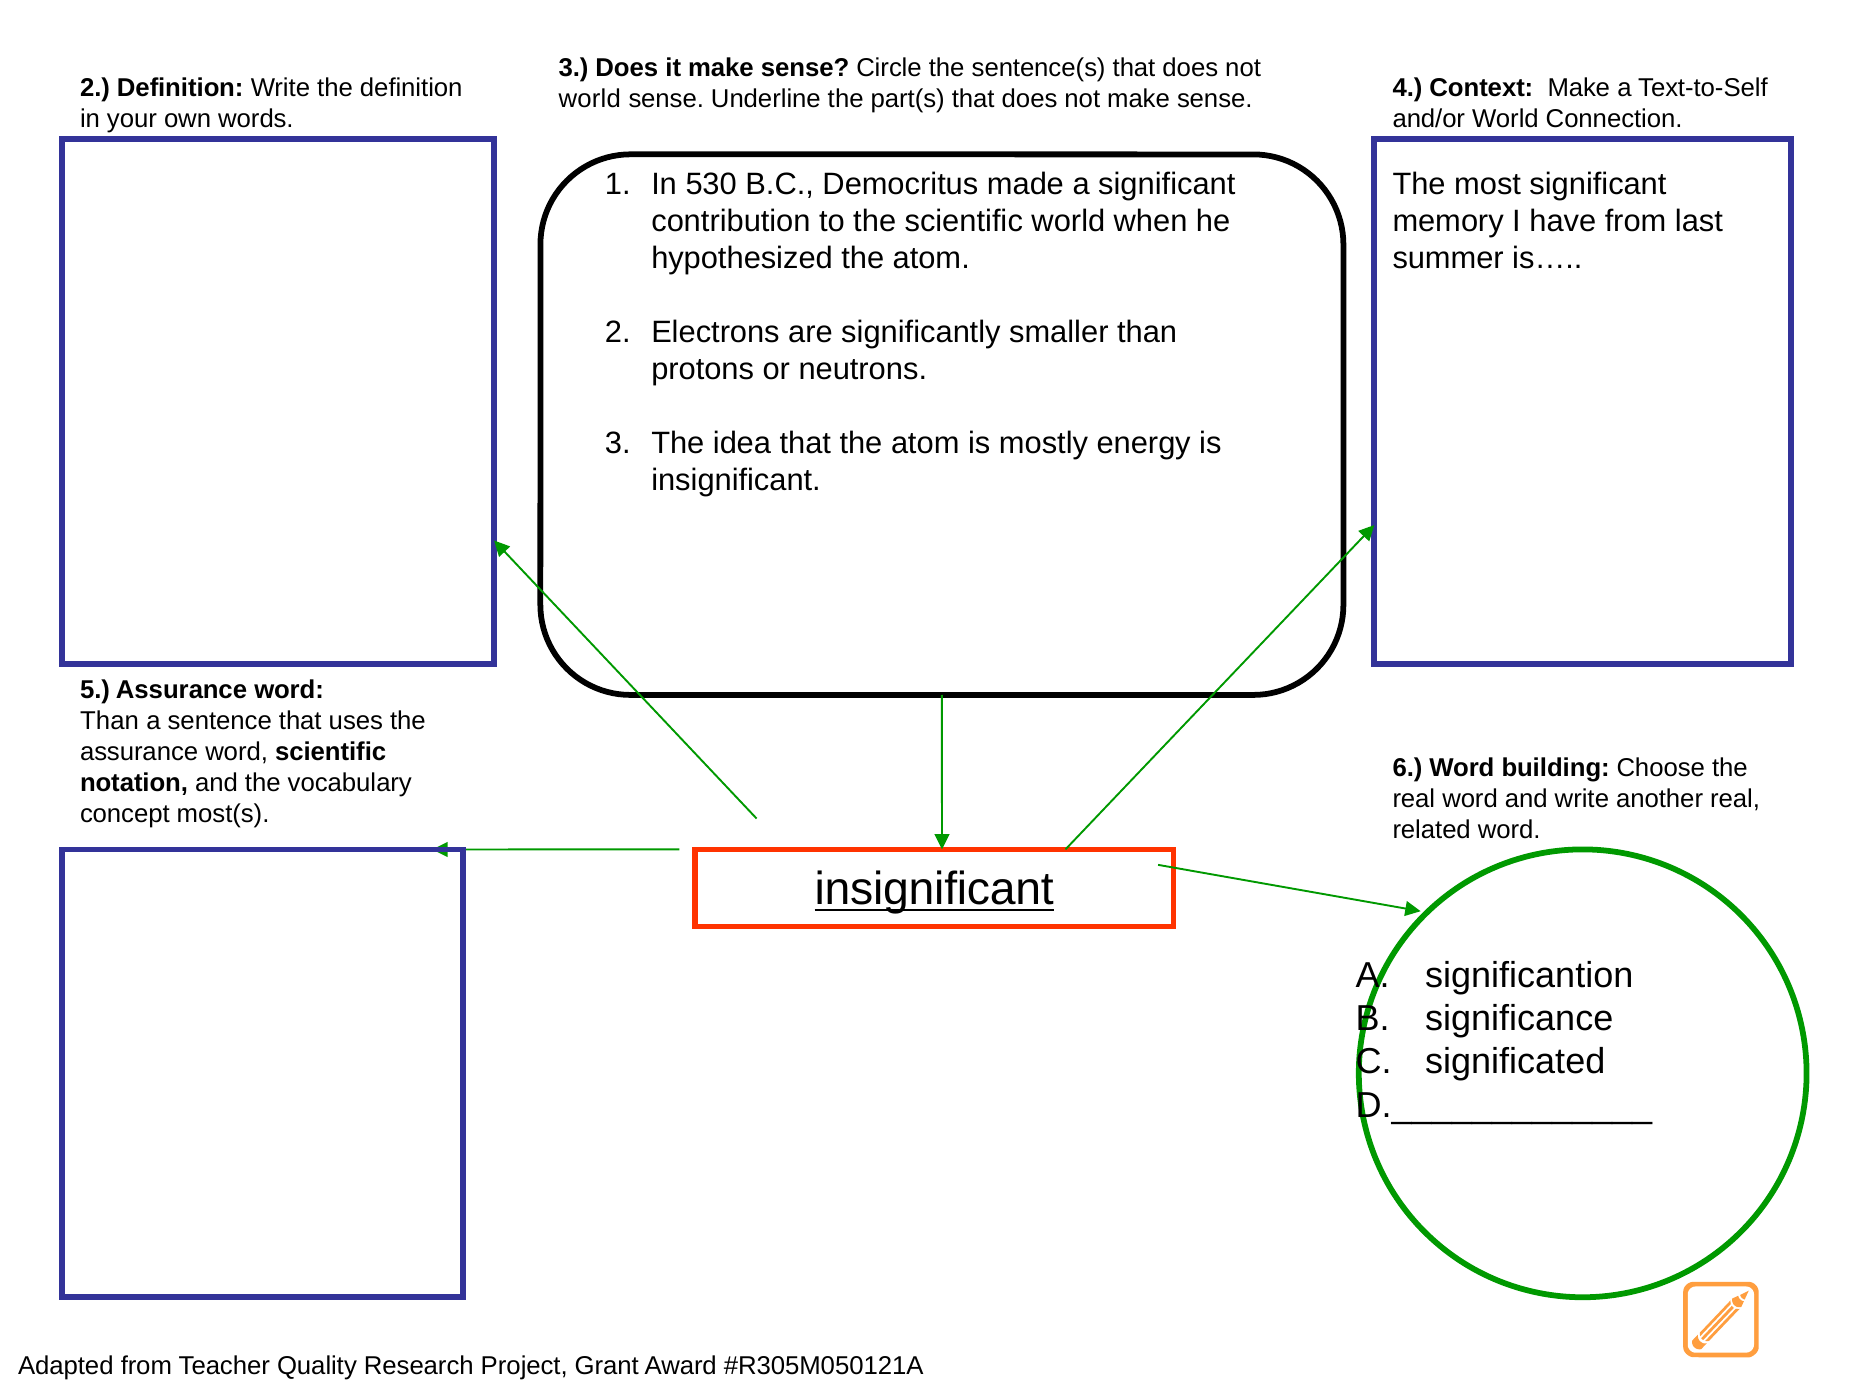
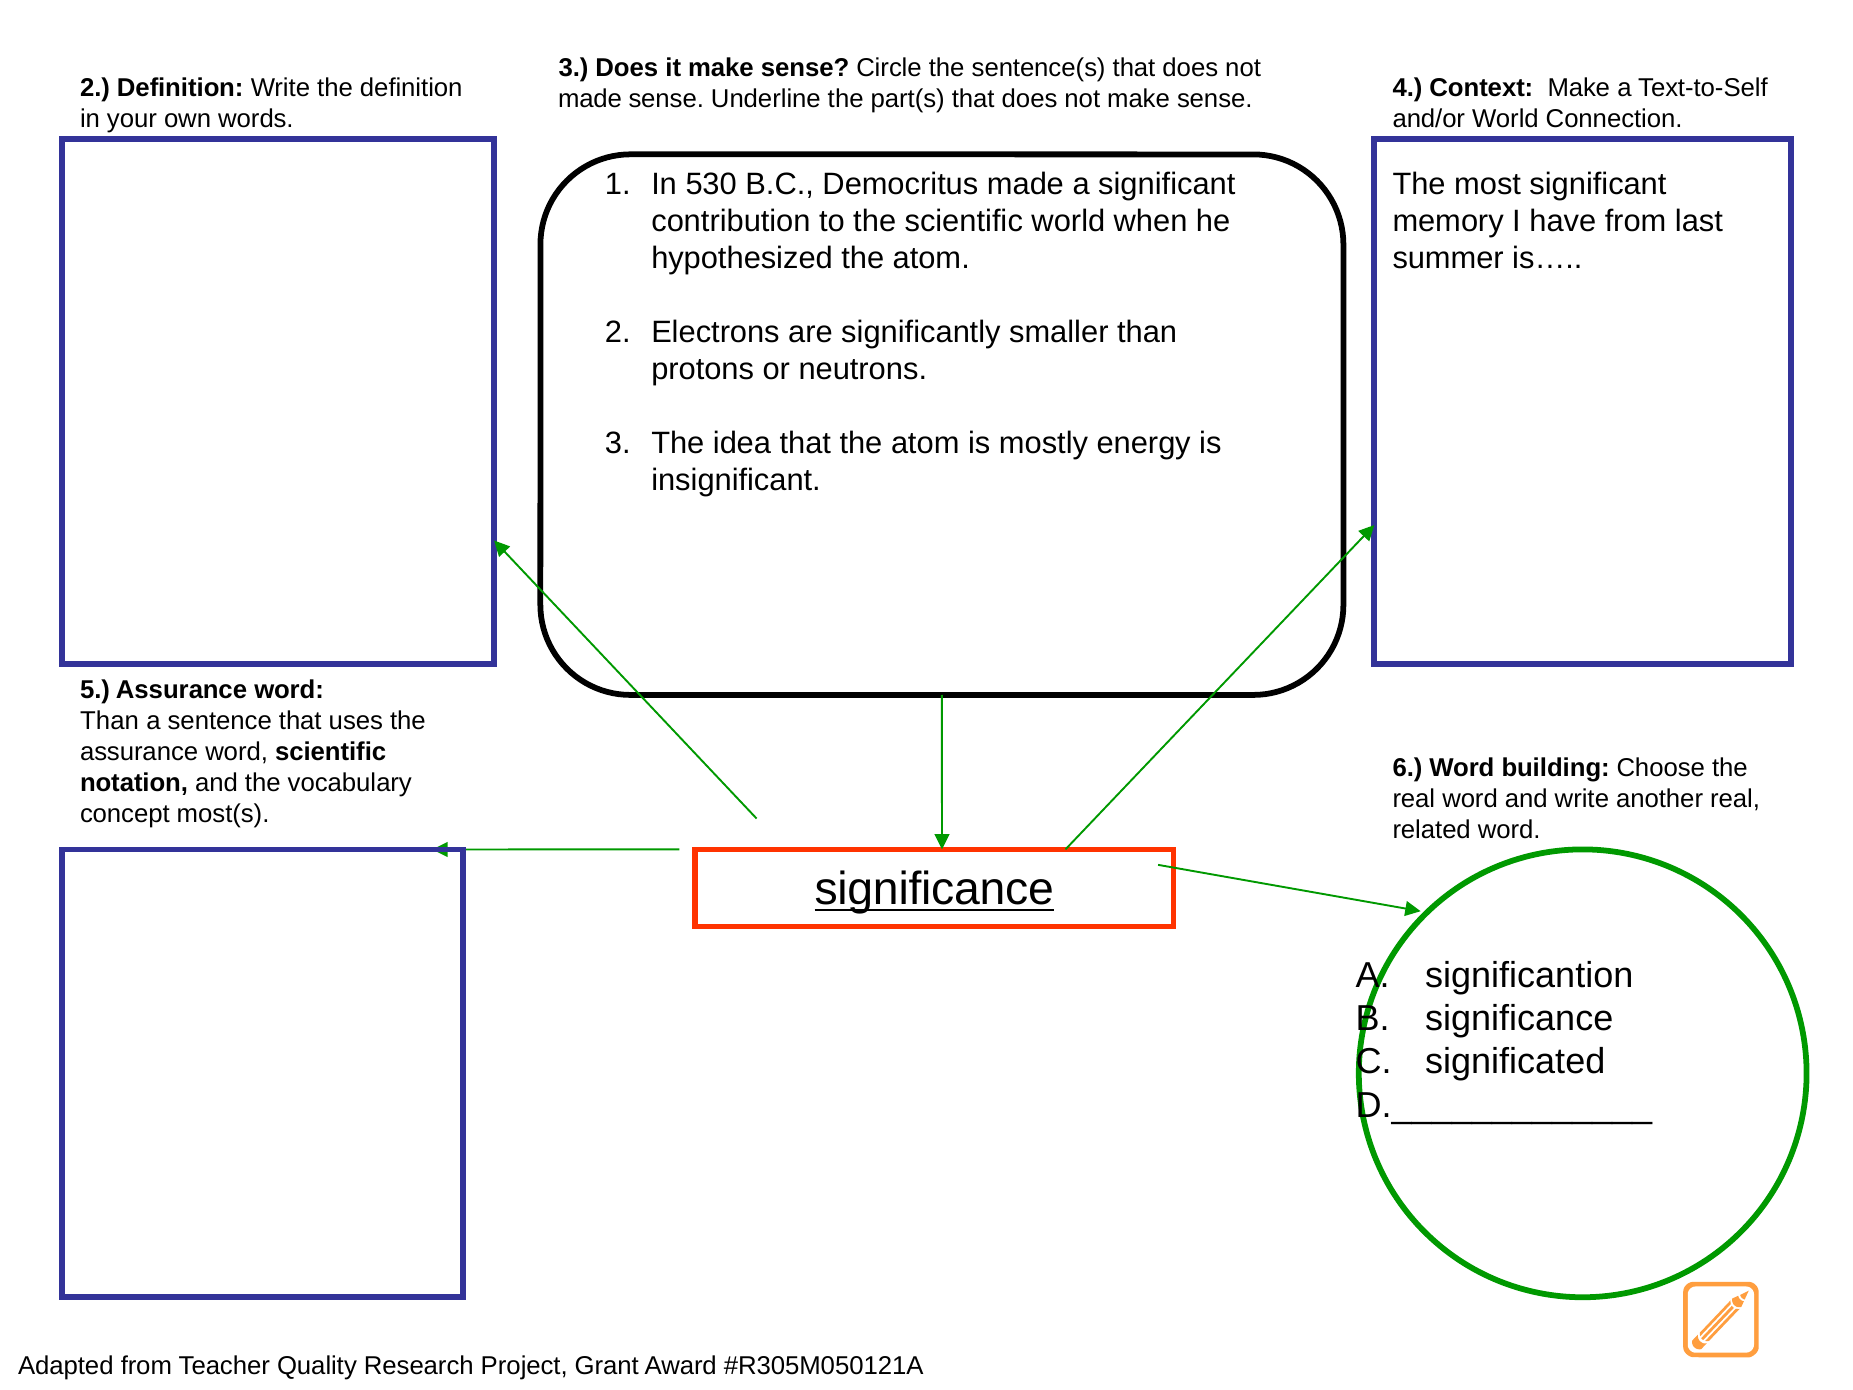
world at (590, 99): world -> made
insignificant at (934, 889): insignificant -> significance
